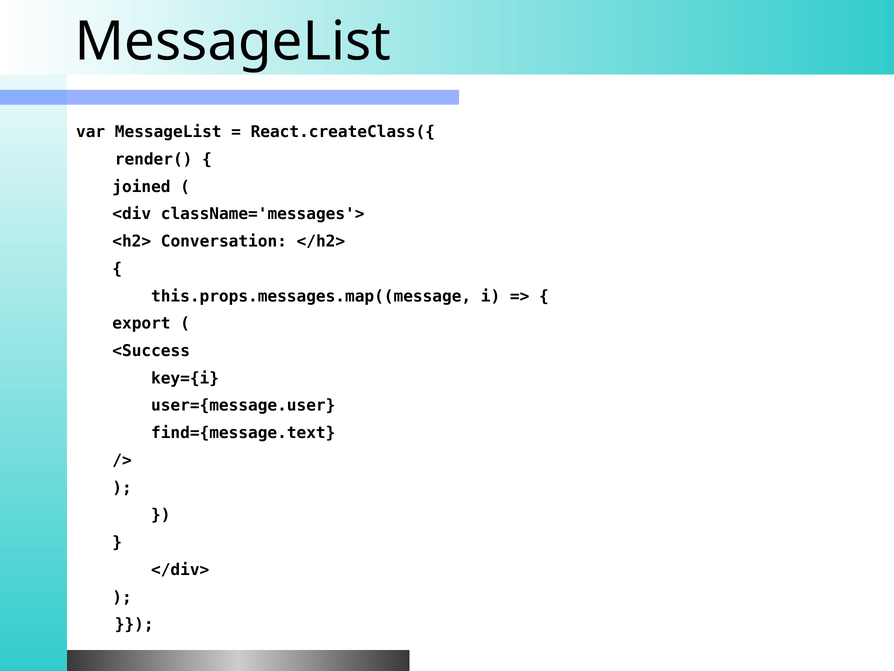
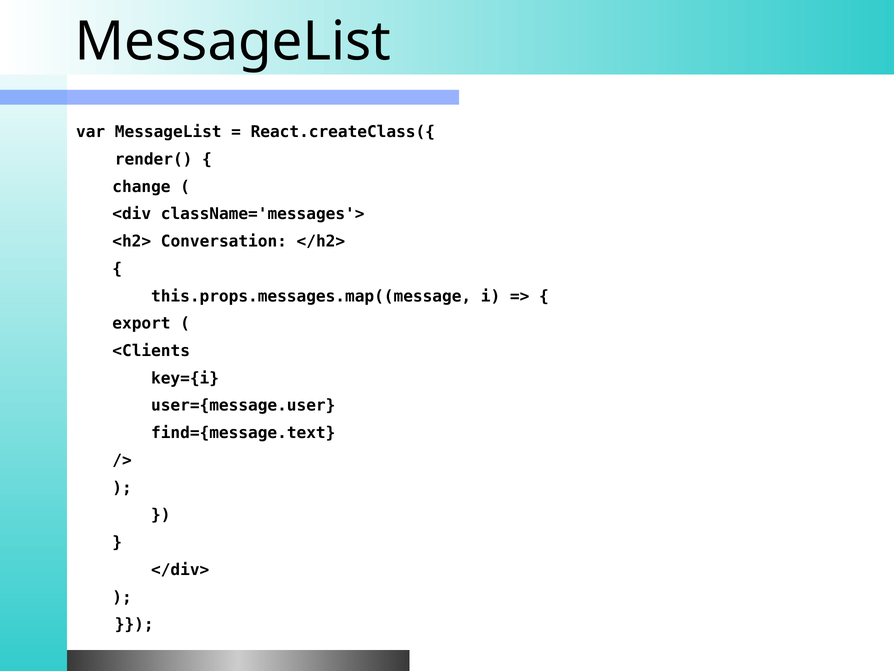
joined: joined -> change
<Success: <Success -> <Clients
